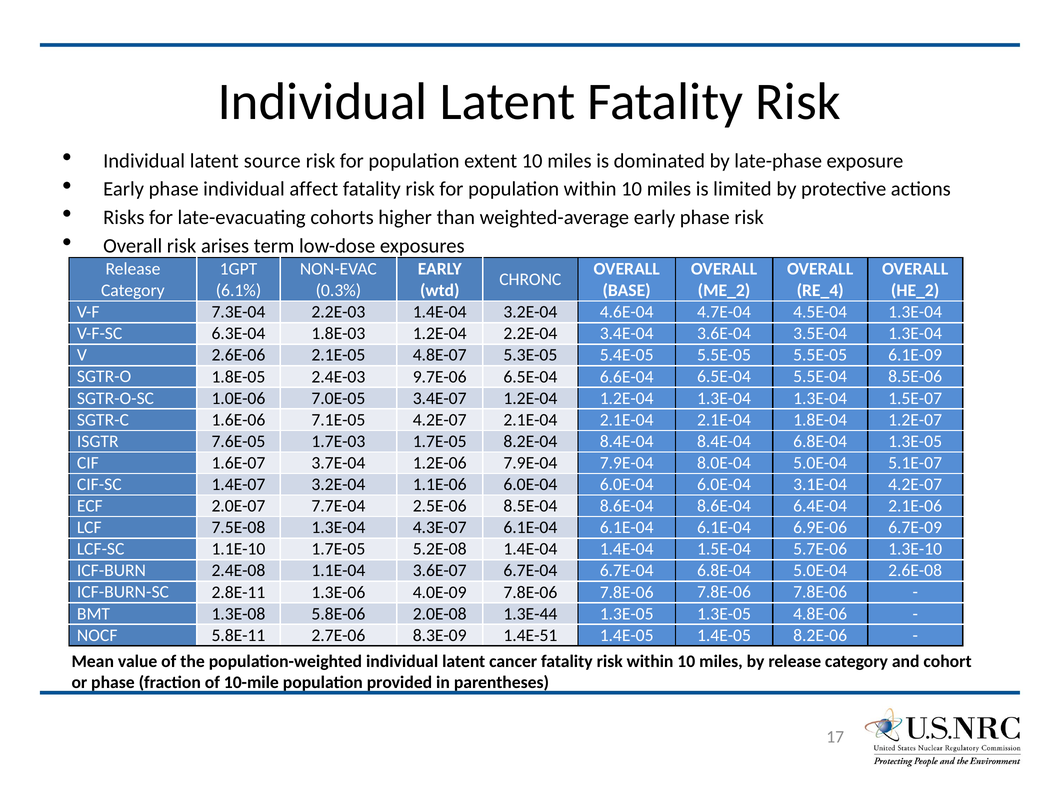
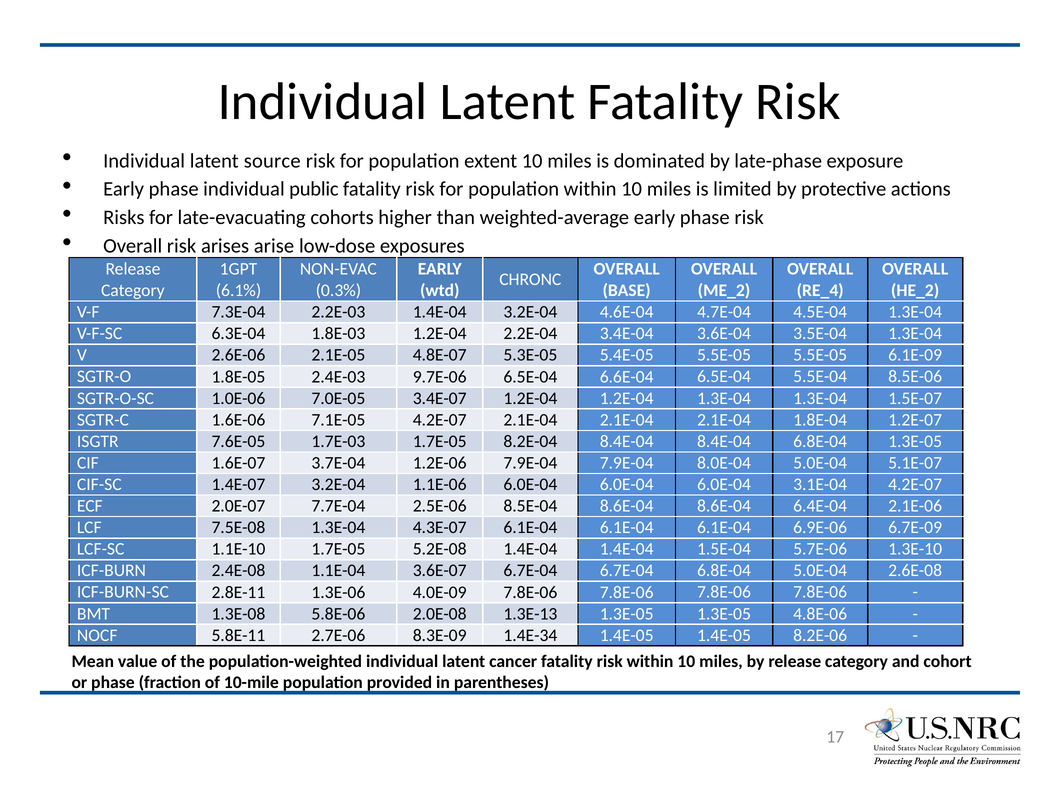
affect: affect -> public
term: term -> arise
1.3E-44: 1.3E-44 -> 1.3E-13
1.4E-51: 1.4E-51 -> 1.4E-34
